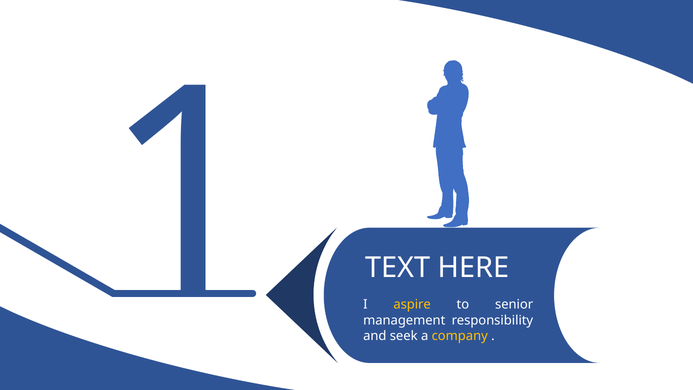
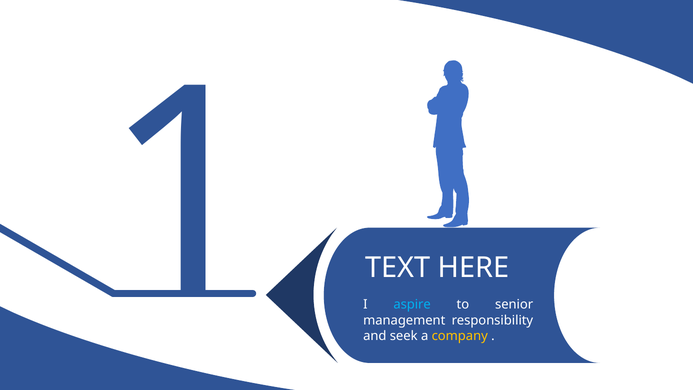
aspire colour: yellow -> light blue
